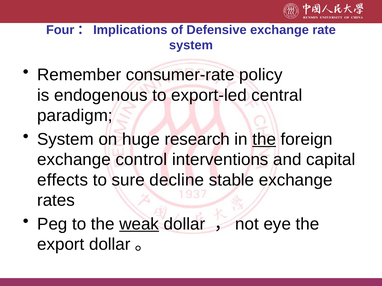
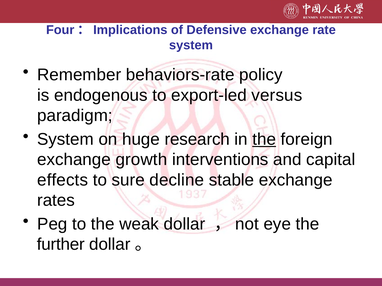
consumer-rate: consumer-rate -> behaviors-rate
central: central -> versus
control: control -> growth
weak underline: present -> none
export: export -> further
